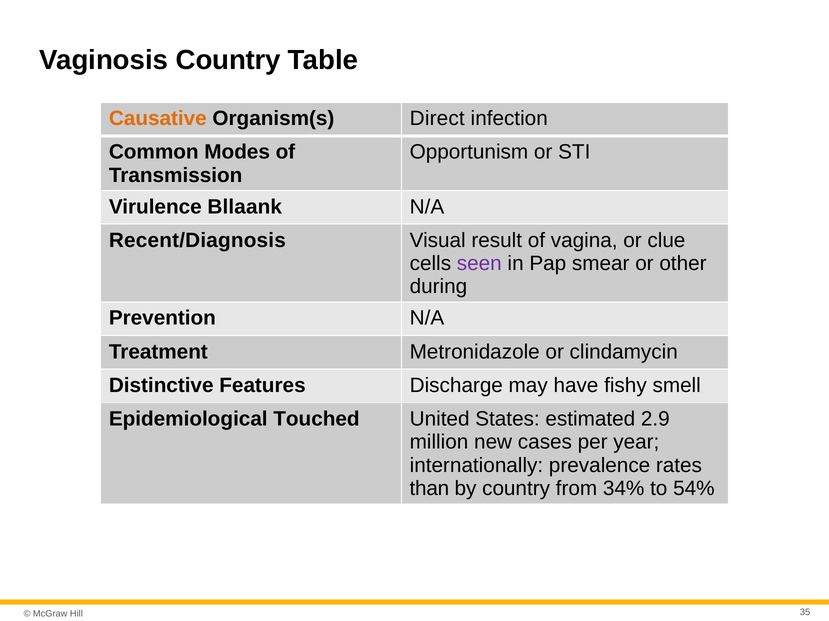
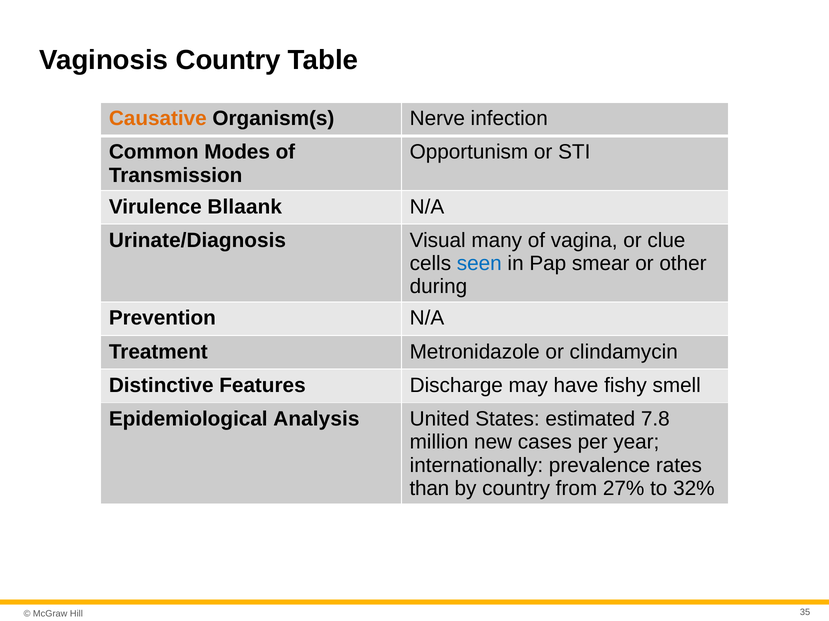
Direct: Direct -> Nerve
Recent/Diagnosis: Recent/Diagnosis -> Urinate/Diagnosis
result: result -> many
seen colour: purple -> blue
Touched: Touched -> Analysis
2.9: 2.9 -> 7.8
34%: 34% -> 27%
54%: 54% -> 32%
